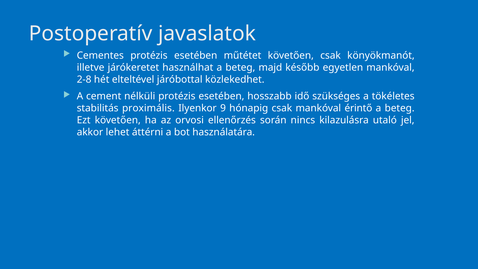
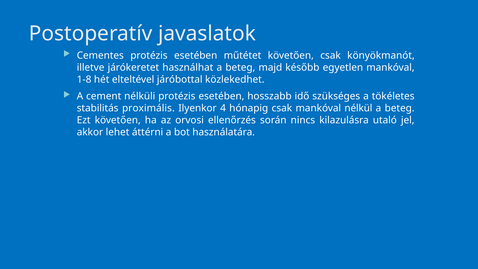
2-8: 2-8 -> 1-8
9: 9 -> 4
érintő: érintő -> nélkül
